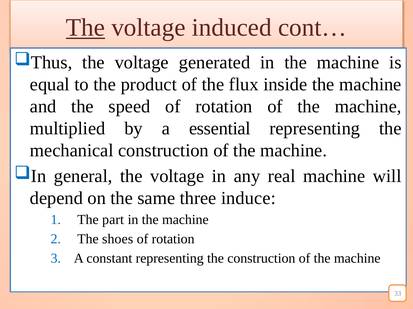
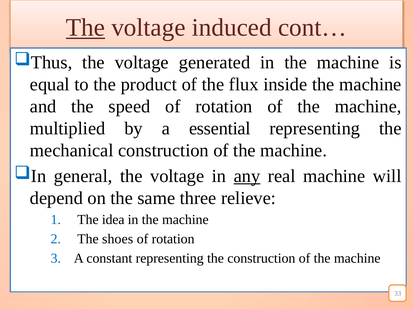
any underline: none -> present
induce: induce -> relieve
part: part -> idea
